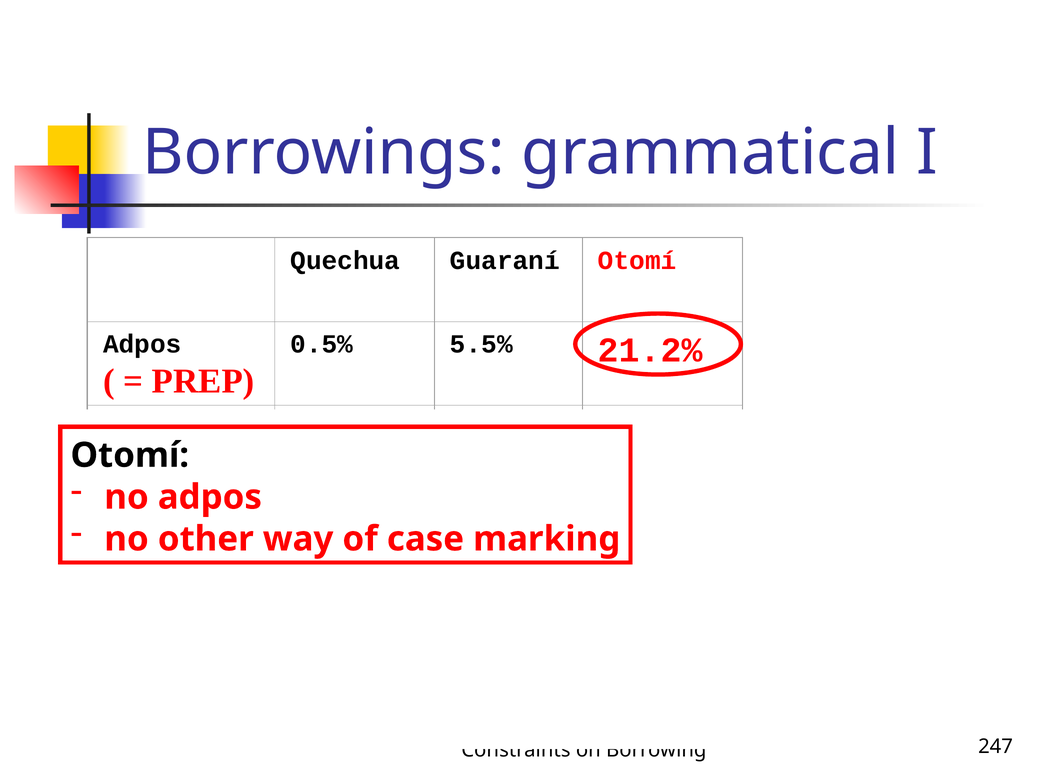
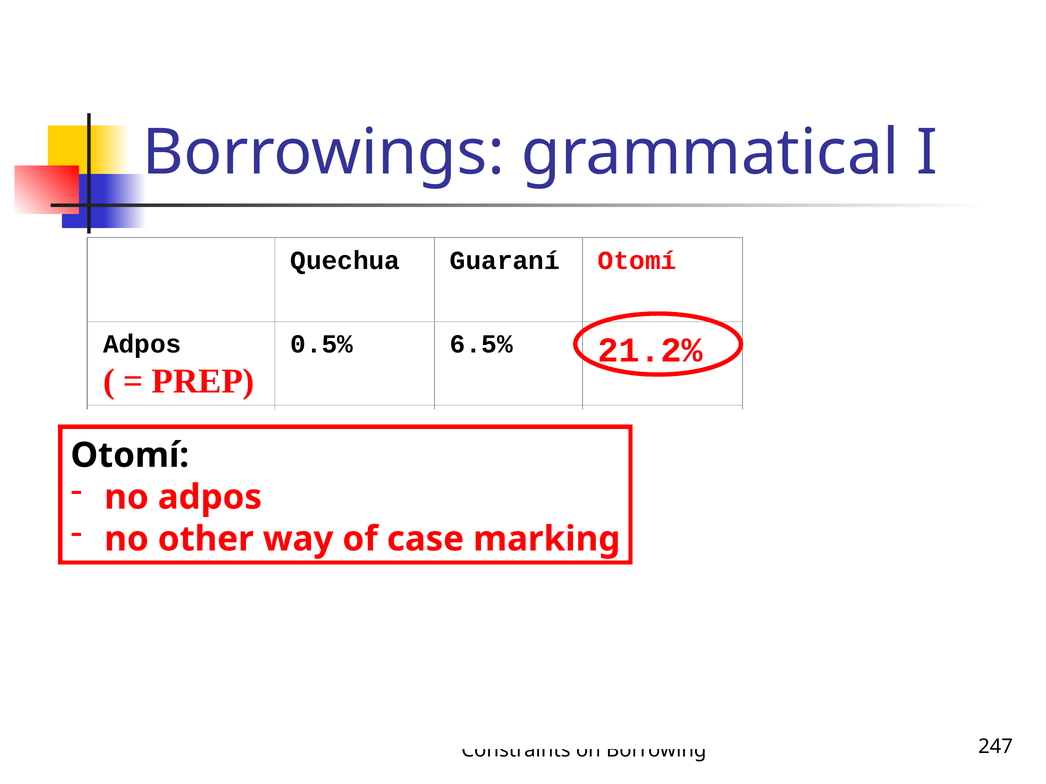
0.5% 5.5%: 5.5% -> 6.5%
